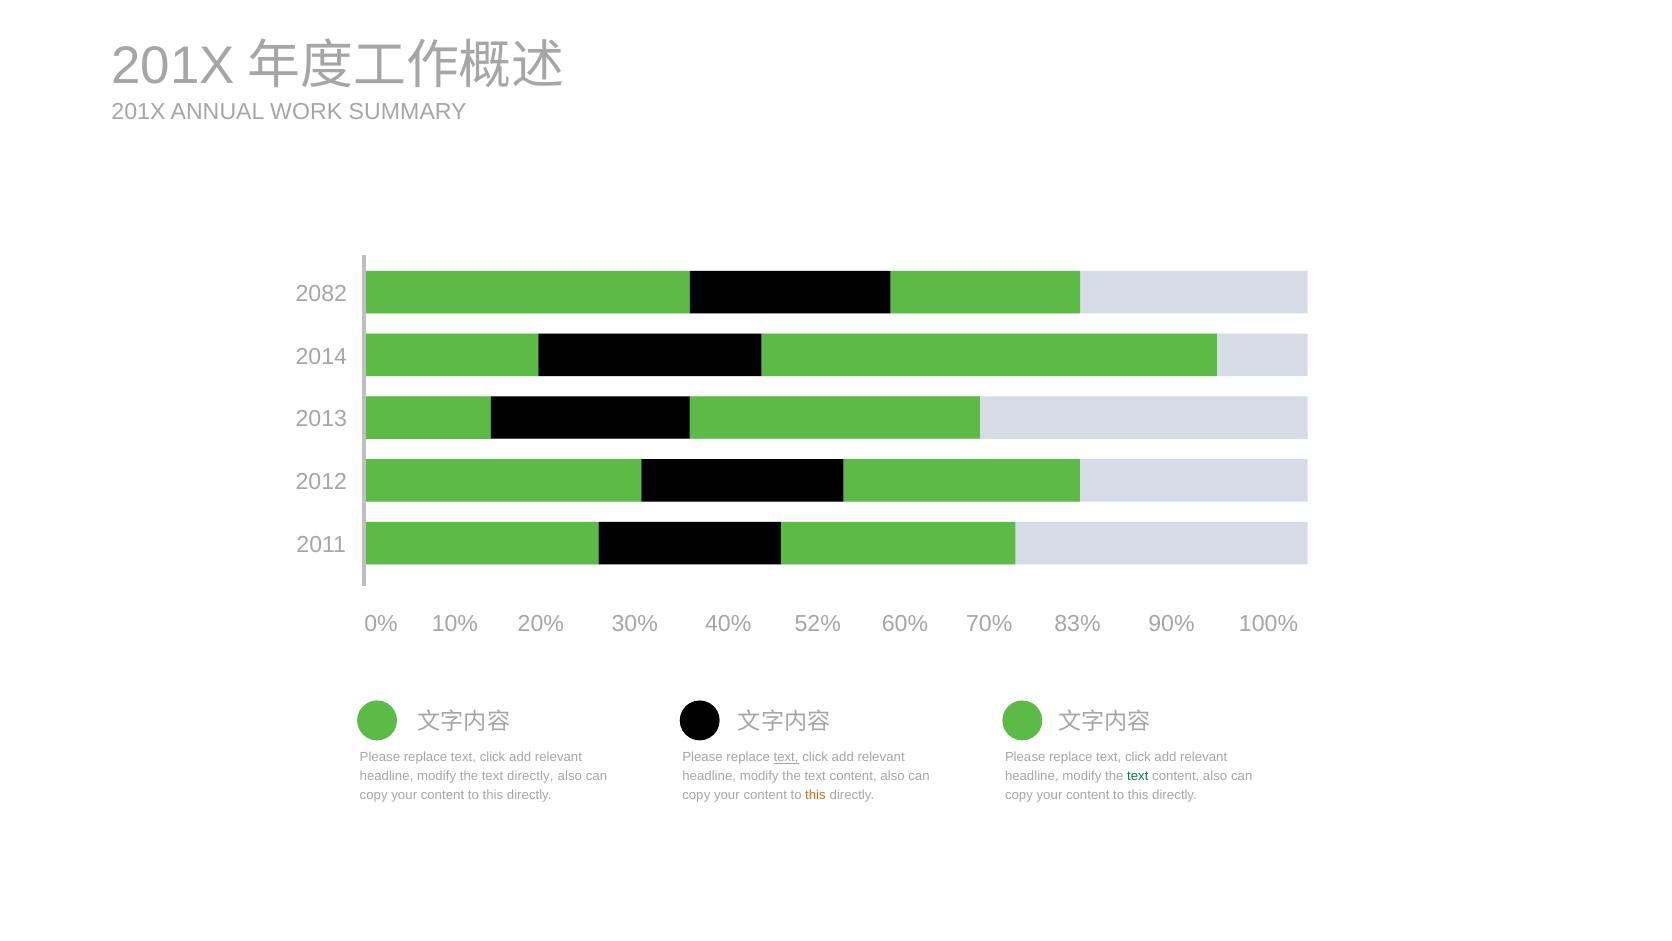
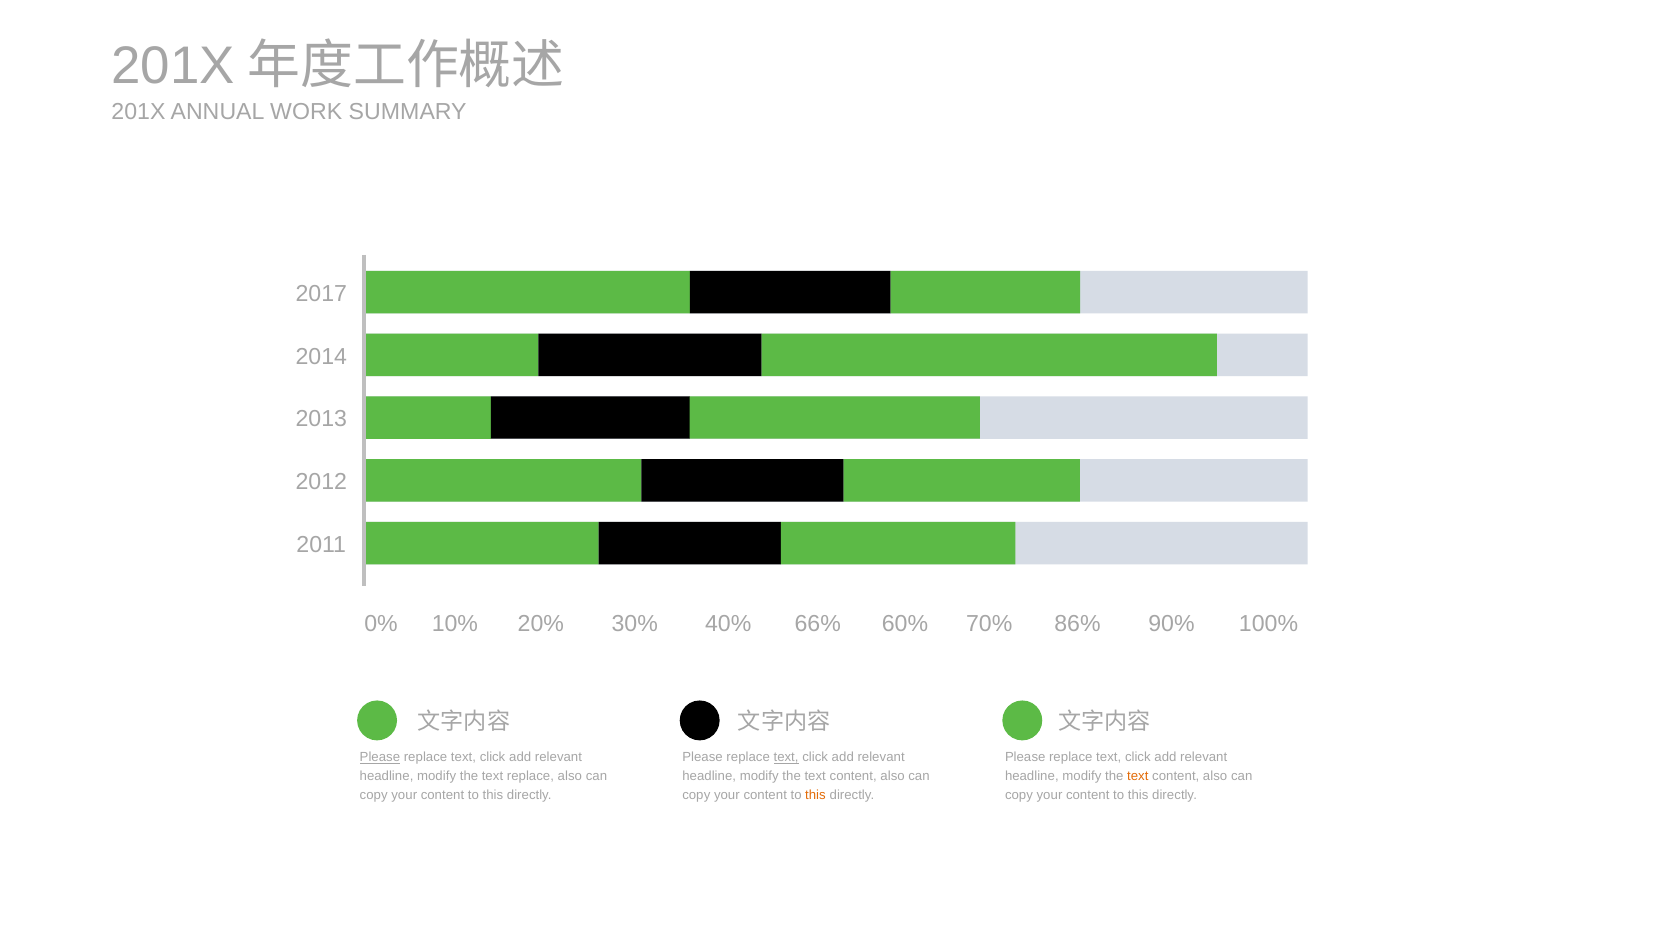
2082: 2082 -> 2017
52%: 52% -> 66%
83%: 83% -> 86%
Please at (380, 757) underline: none -> present
text directly: directly -> replace
text at (1138, 776) colour: green -> orange
